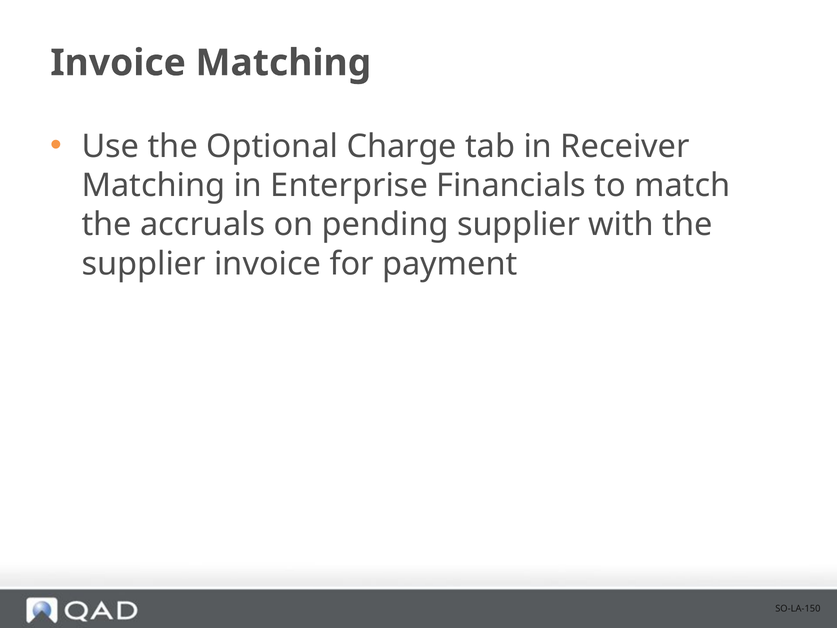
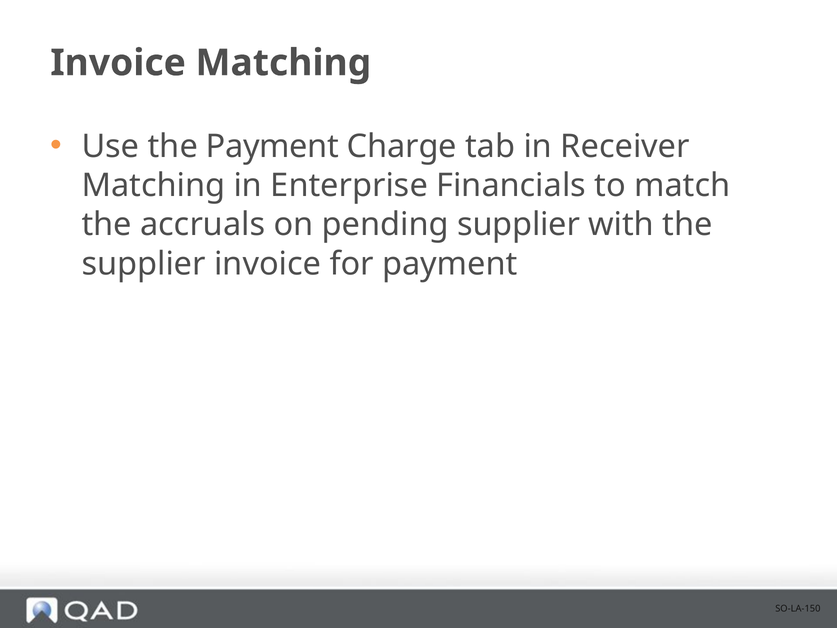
the Optional: Optional -> Payment
